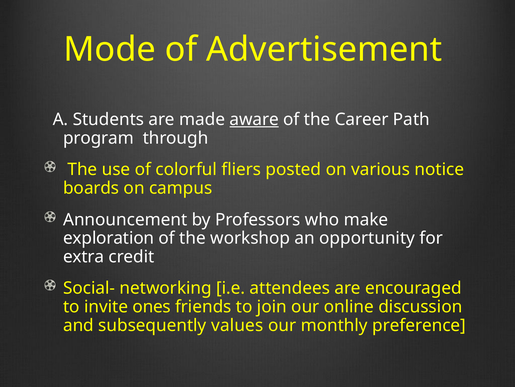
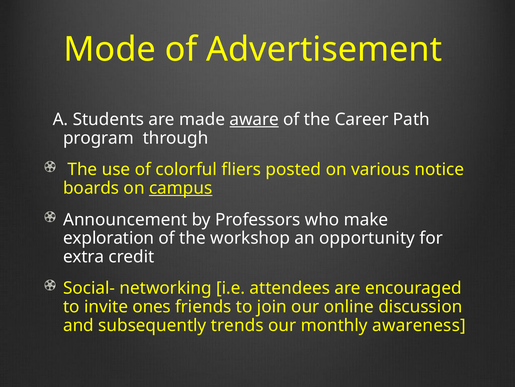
campus underline: none -> present
values: values -> trends
preference: preference -> awareness
